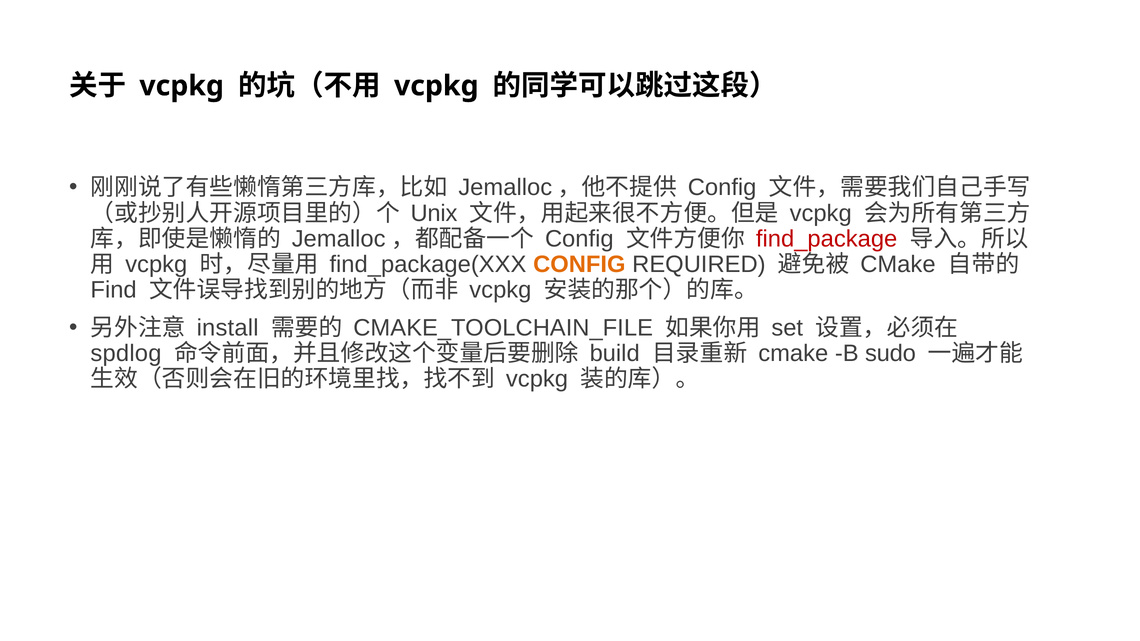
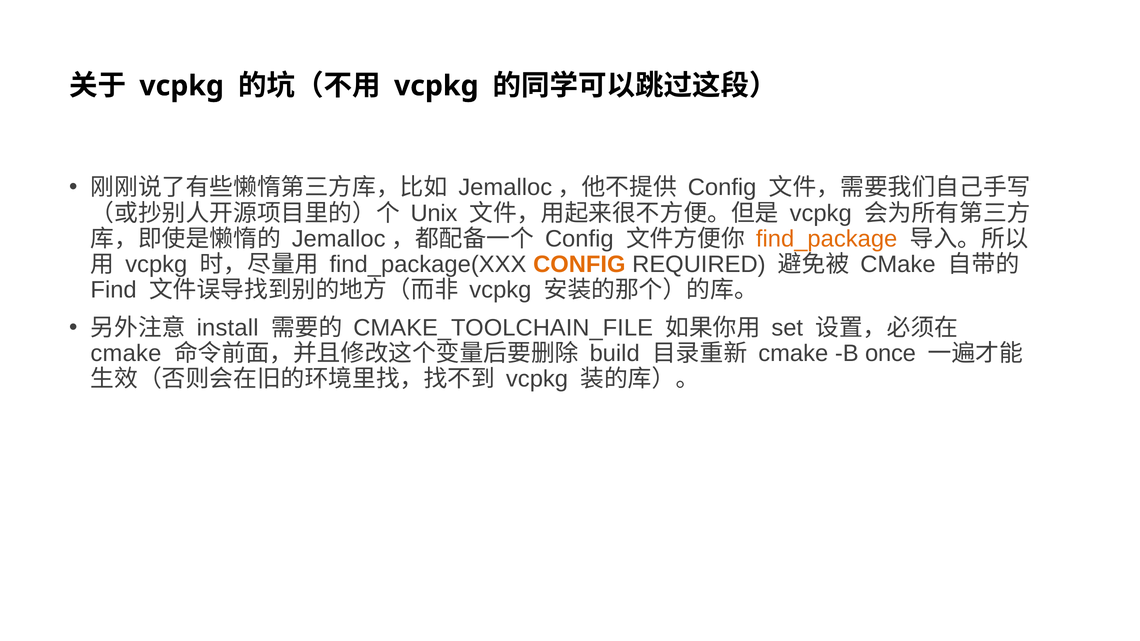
find_package colour: red -> orange
spdlog at (126, 353): spdlog -> cmake
sudo: sudo -> once
